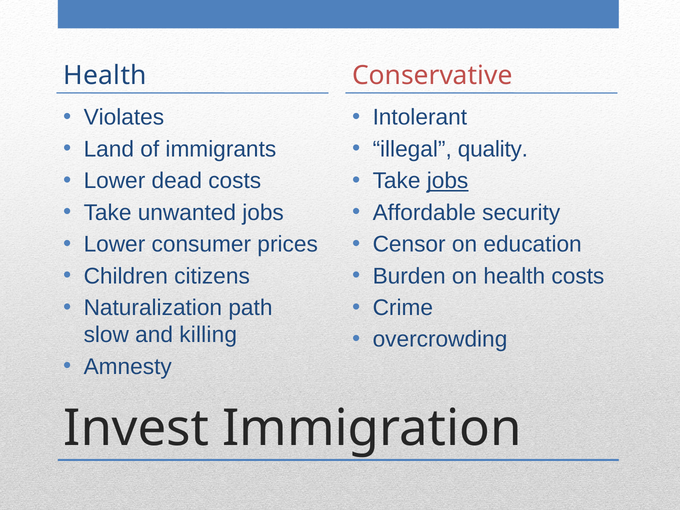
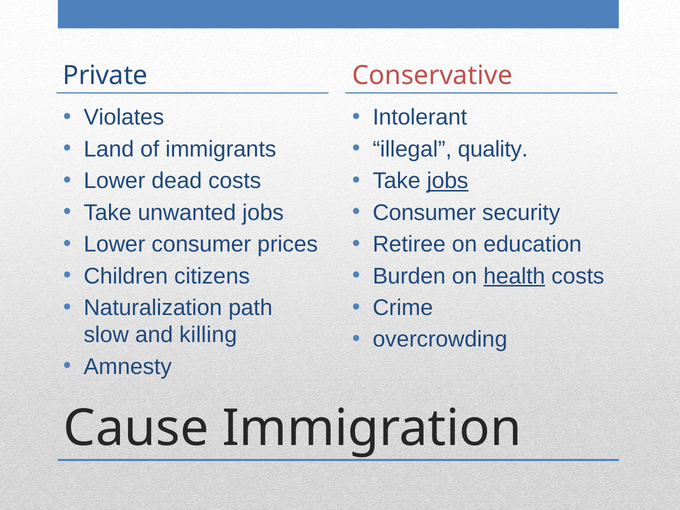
Health at (105, 75): Health -> Private
Affordable at (424, 213): Affordable -> Consumer
Censor: Censor -> Retiree
health at (514, 276) underline: none -> present
Invest: Invest -> Cause
